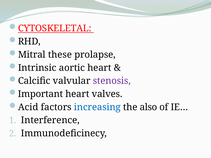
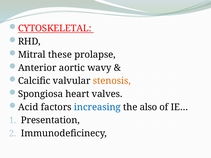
Intrinsic: Intrinsic -> Anterior
aortic heart: heart -> wavy
stenosis colour: purple -> orange
Important: Important -> Spongiosa
Interference: Interference -> Presentation
